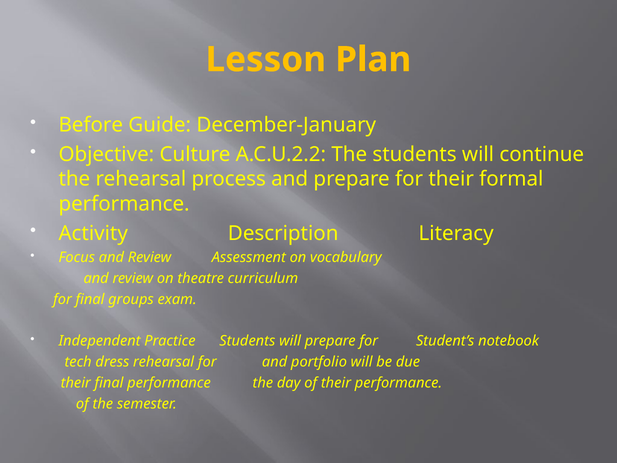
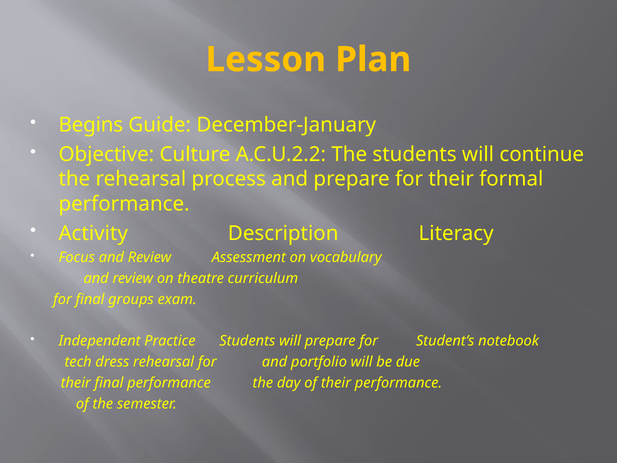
Before: Before -> Begins
